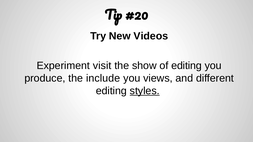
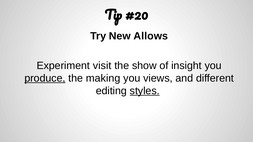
Videos: Videos -> Allows
of editing: editing -> insight
produce underline: none -> present
include: include -> making
